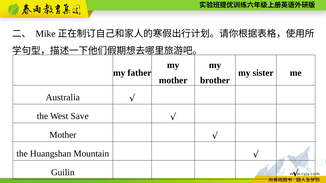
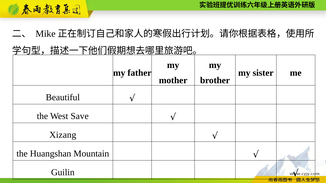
Australia: Australia -> Beautiful
Mother at (63, 135): Mother -> Xizang
